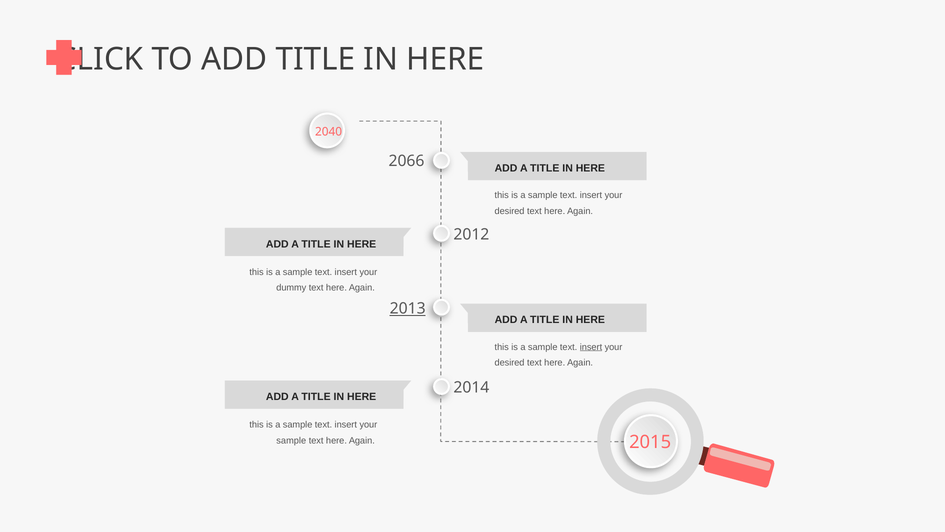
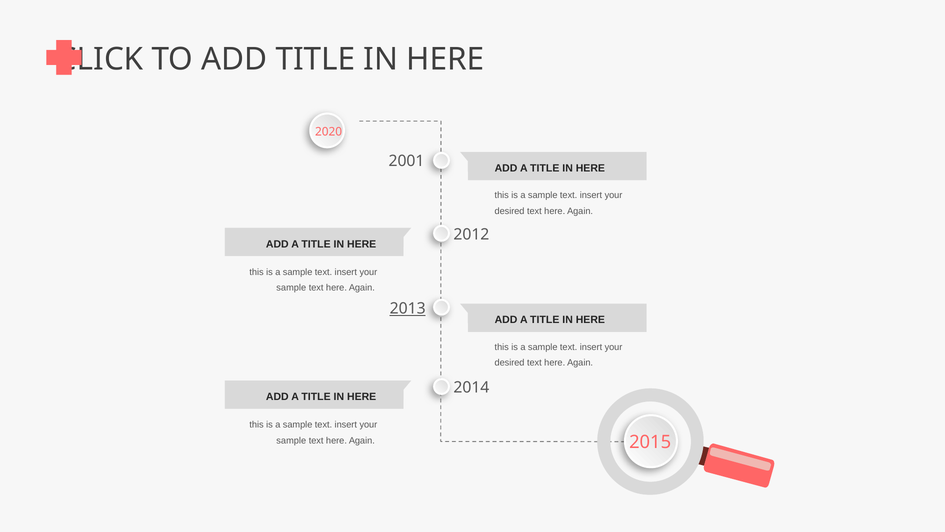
2040: 2040 -> 2020
2066: 2066 -> 2001
dummy at (291, 288): dummy -> sample
insert at (591, 347) underline: present -> none
